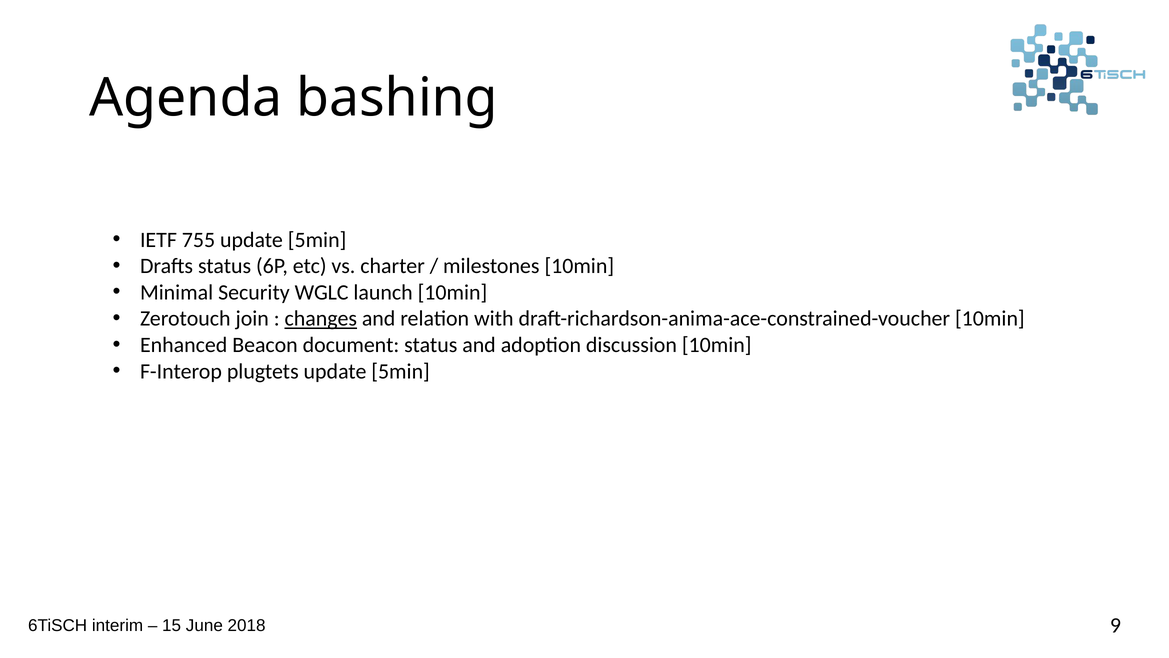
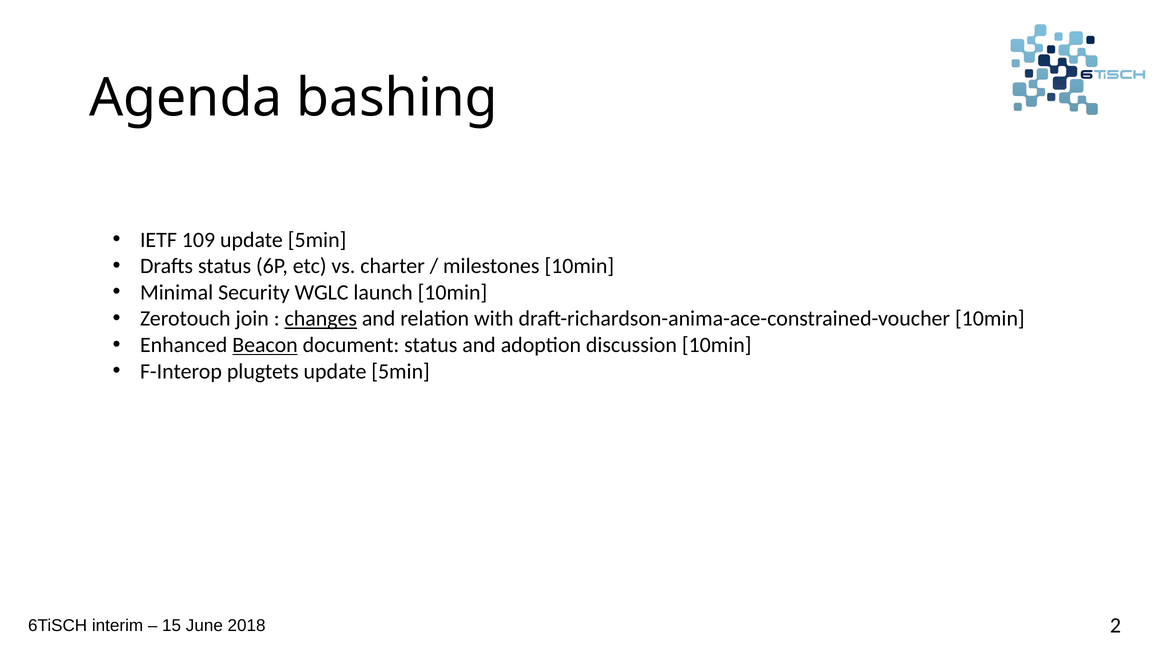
755: 755 -> 109
Beacon underline: none -> present
9: 9 -> 2
